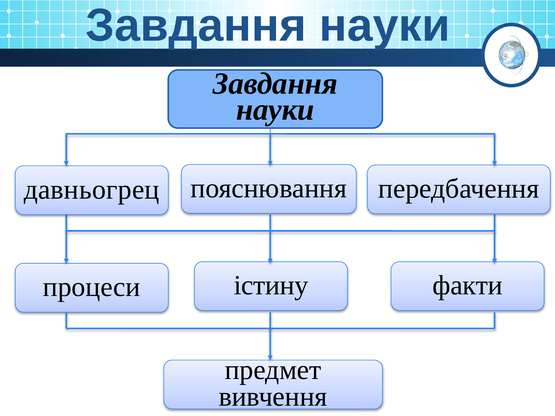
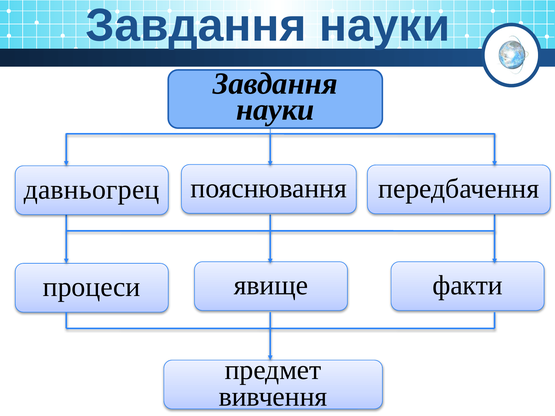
істину: істину -> явище
